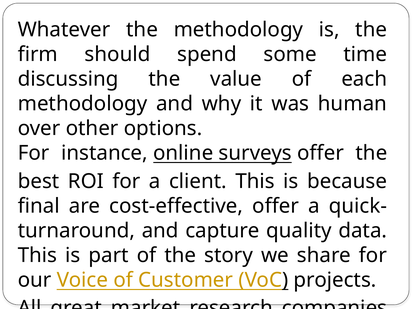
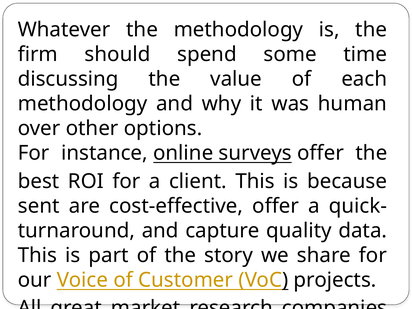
final: final -> sent
